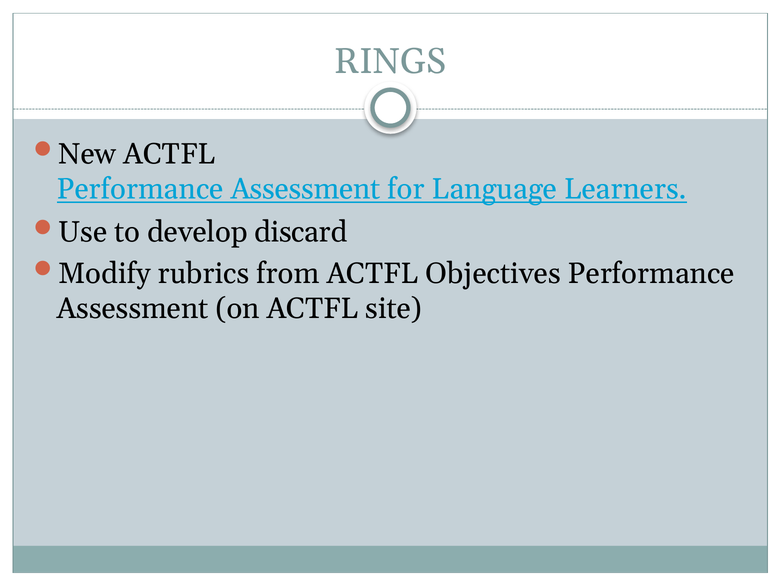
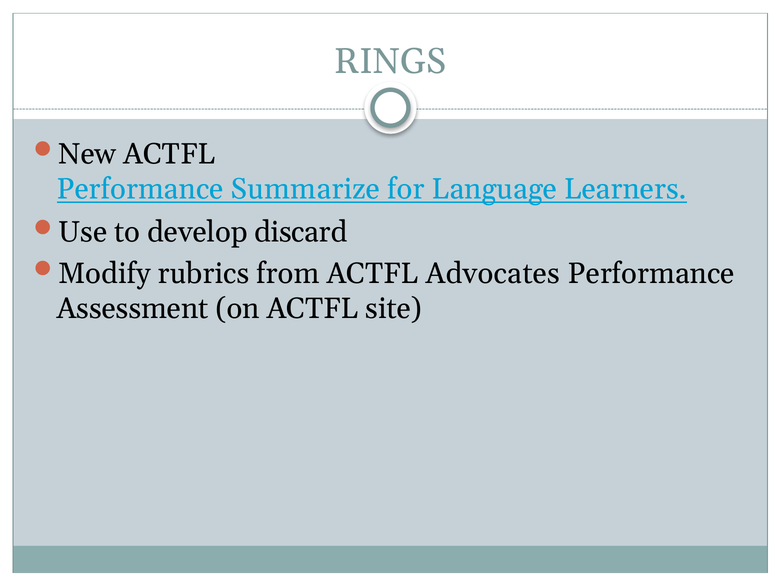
Assessment at (306, 189): Assessment -> Summarize
Objectives: Objectives -> Advocates
